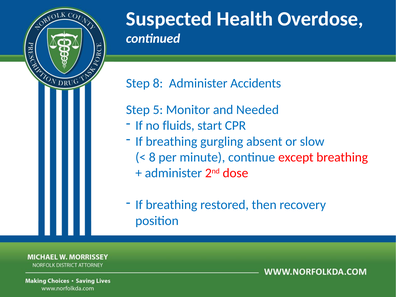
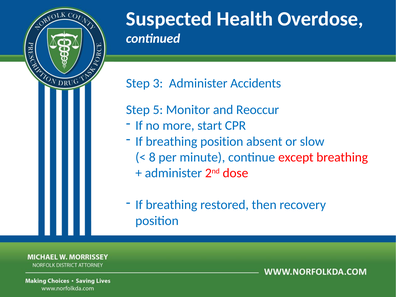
Step 8: 8 -> 3
Needed: Needed -> Reoccur
fluids: fluids -> more
breathing gurgling: gurgling -> position
